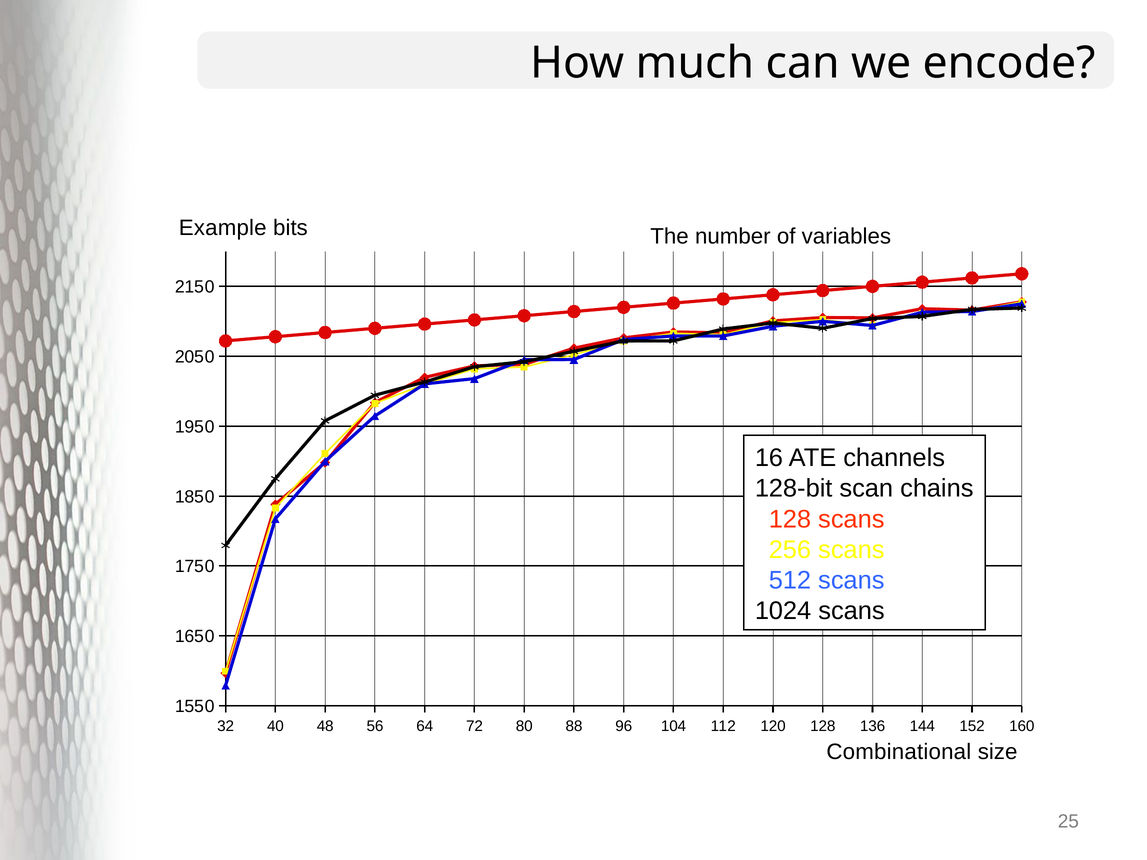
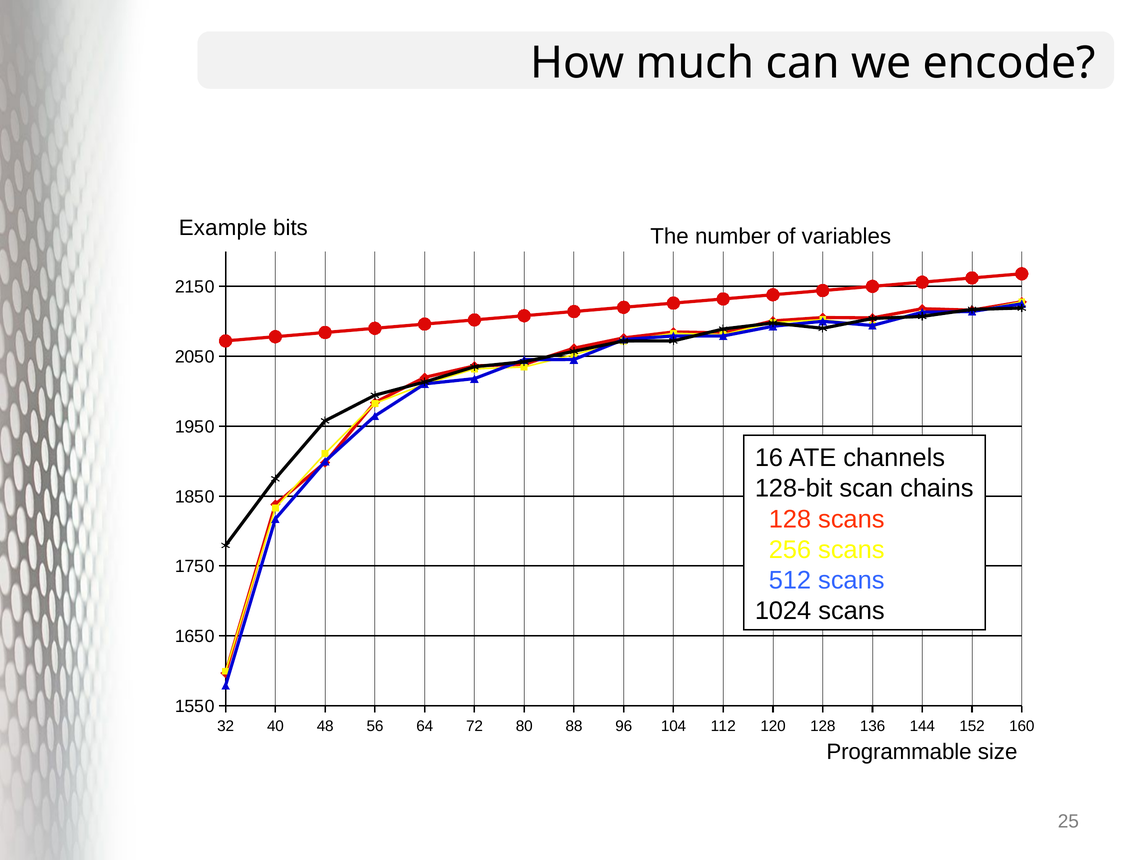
Combinational: Combinational -> Programmable
